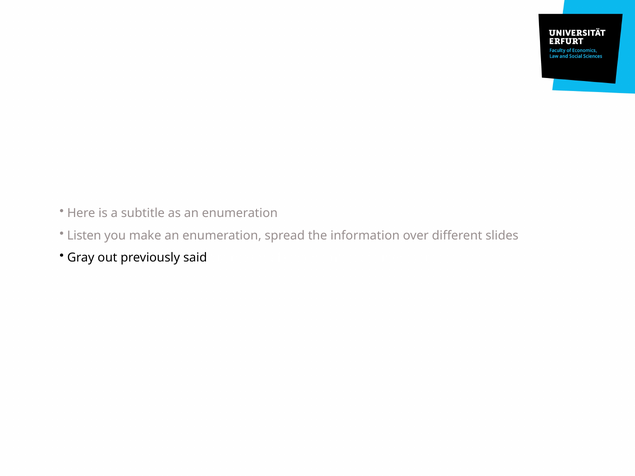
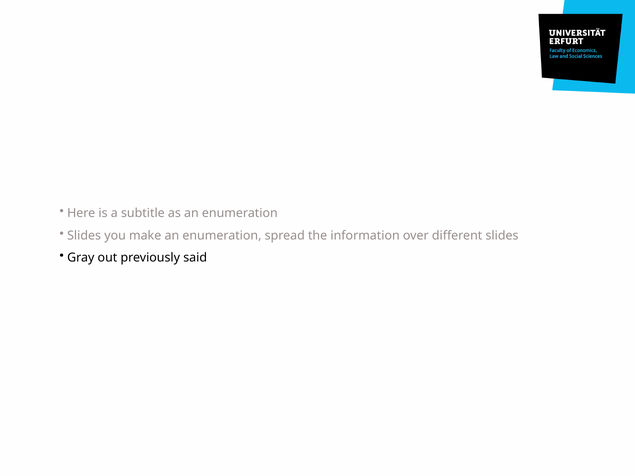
Listen at (84, 236): Listen -> Slides
